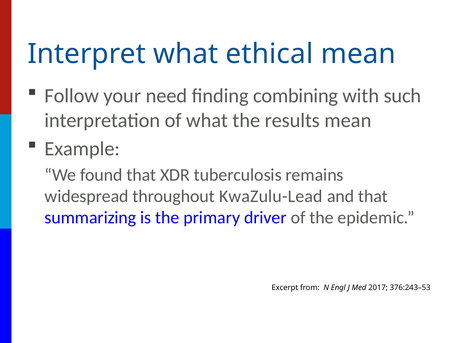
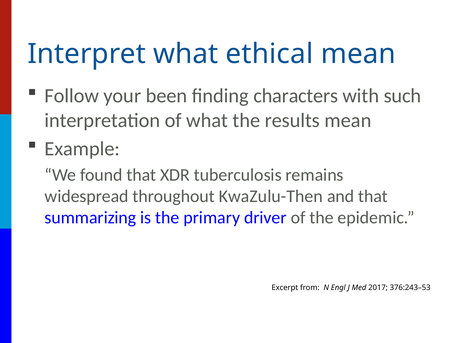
need: need -> been
combining: combining -> characters
KwaZulu-Lead: KwaZulu-Lead -> KwaZulu-Then
